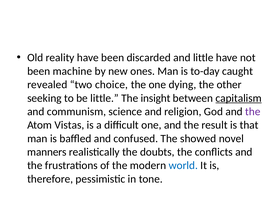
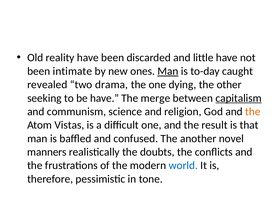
machine: machine -> intimate
Man at (168, 71) underline: none -> present
choice: choice -> drama
be little: little -> have
insight: insight -> merge
the at (253, 112) colour: purple -> orange
showed: showed -> another
